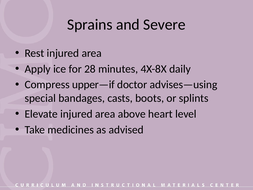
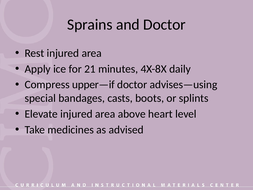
and Severe: Severe -> Doctor
28: 28 -> 21
